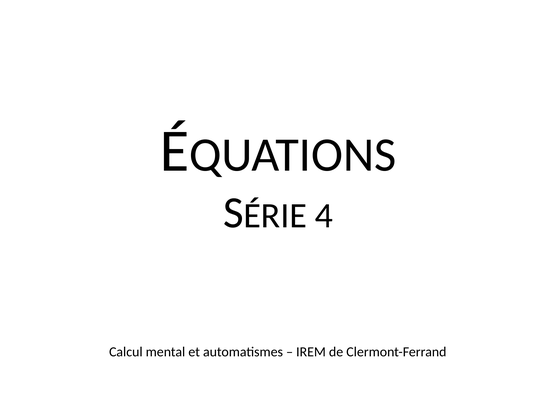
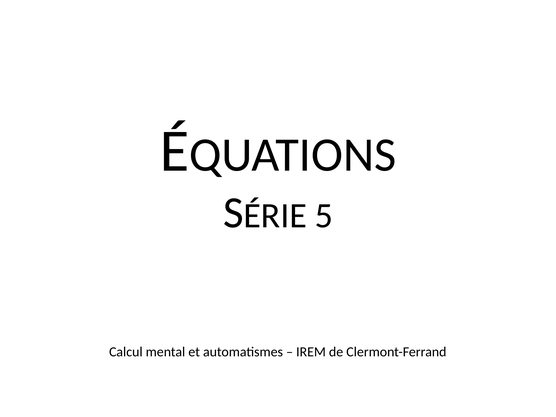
4: 4 -> 5
